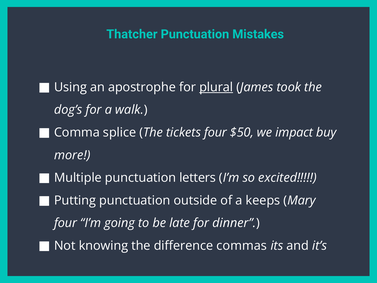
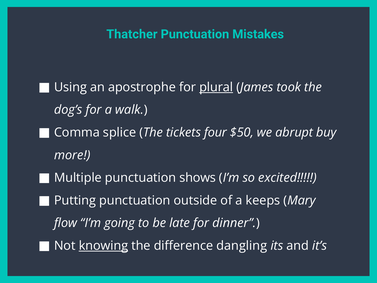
impact: impact -> abrupt
letters: letters -> shows
four at (66, 223): four -> flow
knowing underline: none -> present
commas: commas -> dangling
